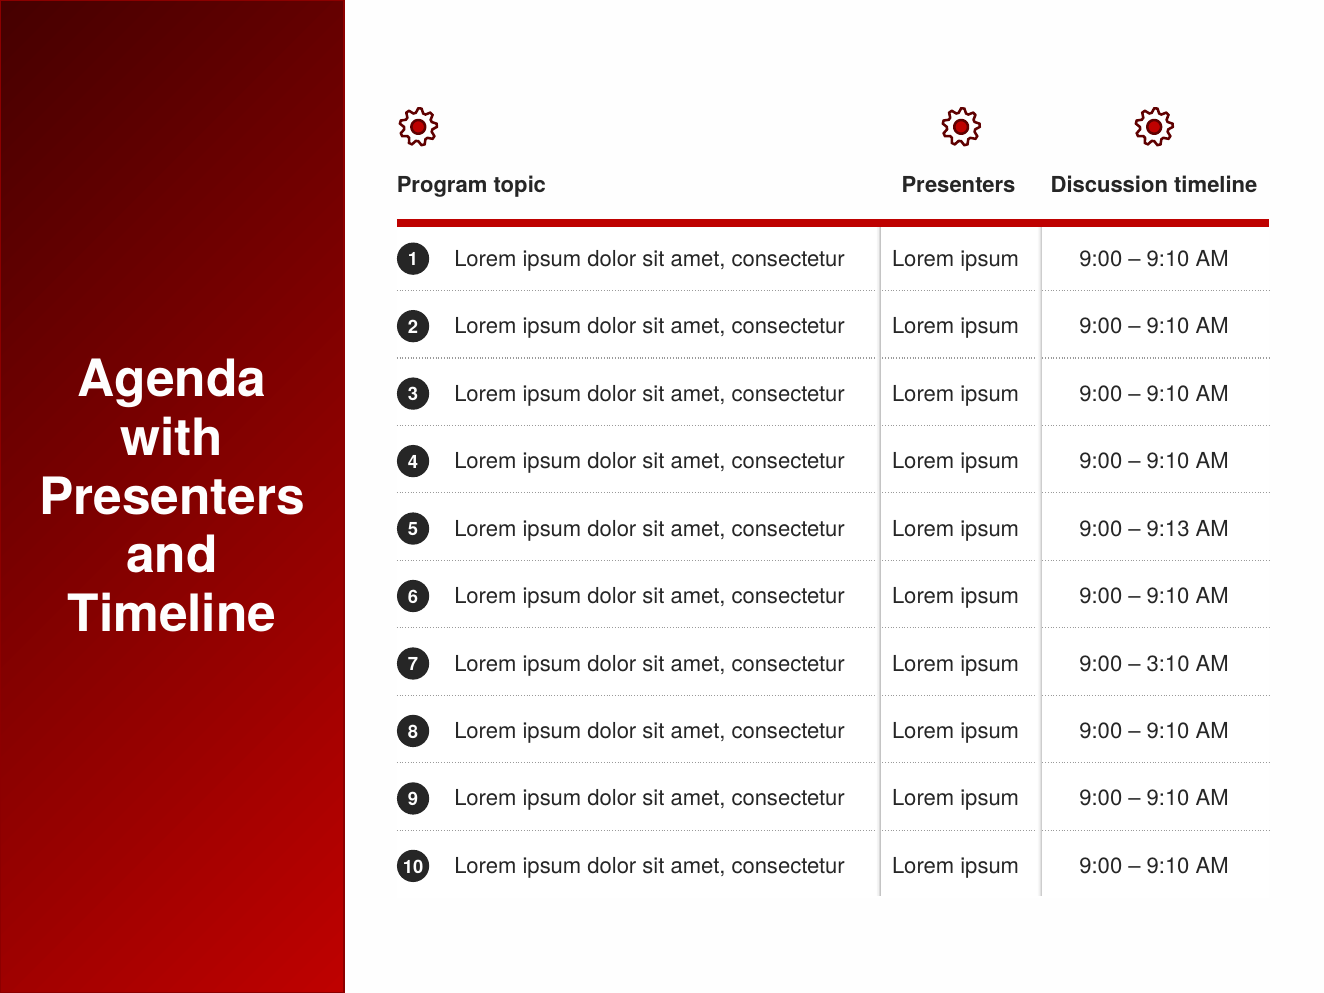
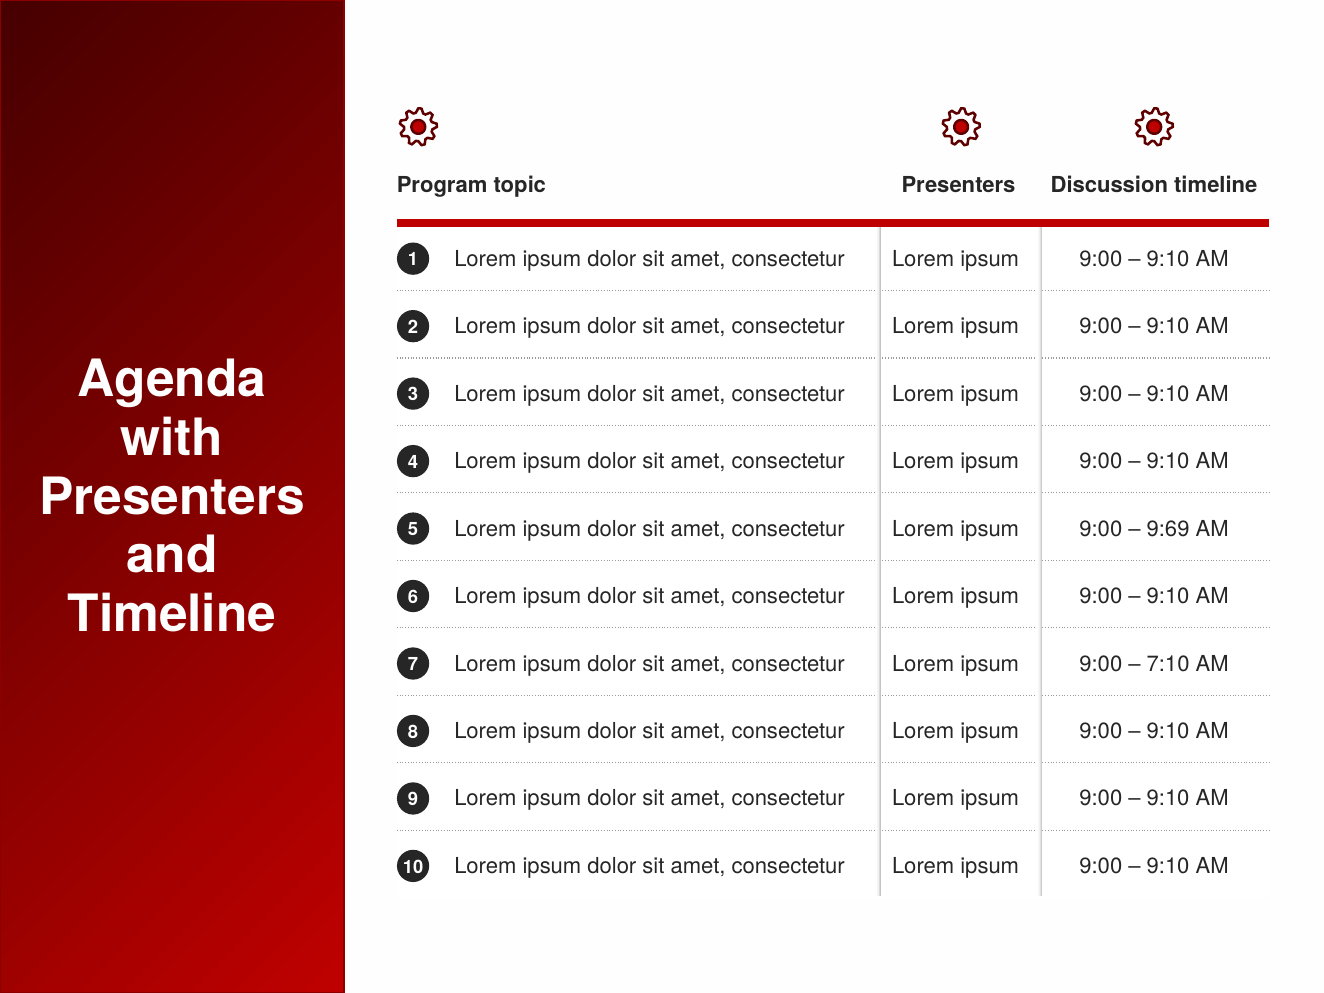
9:13: 9:13 -> 9:69
3:10: 3:10 -> 7:10
